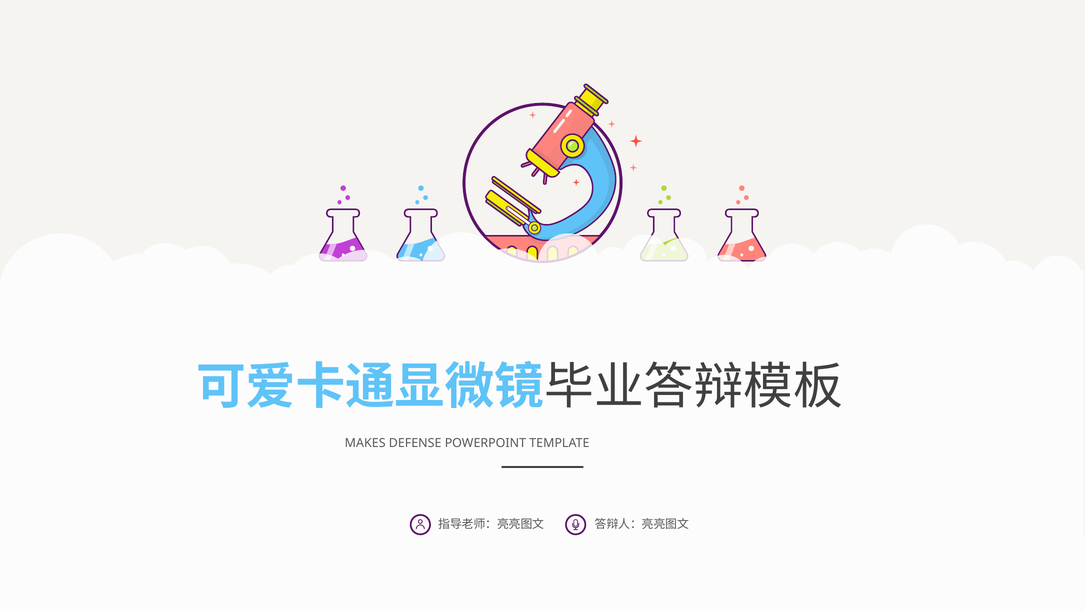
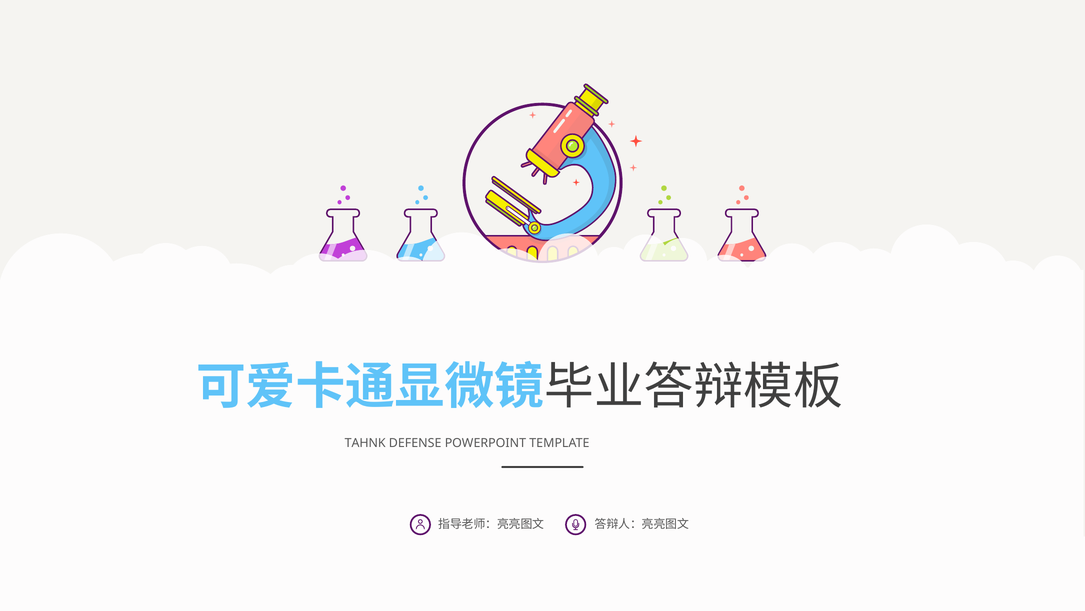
MAKES: MAKES -> TAHNK
